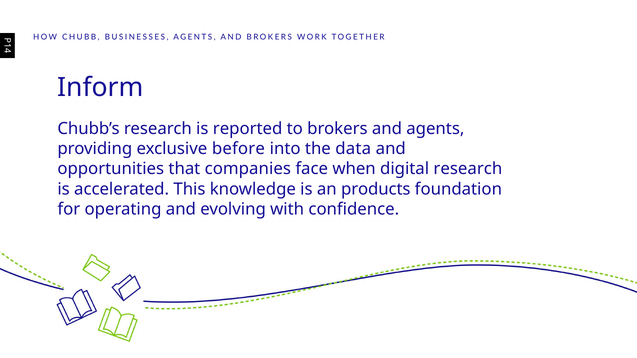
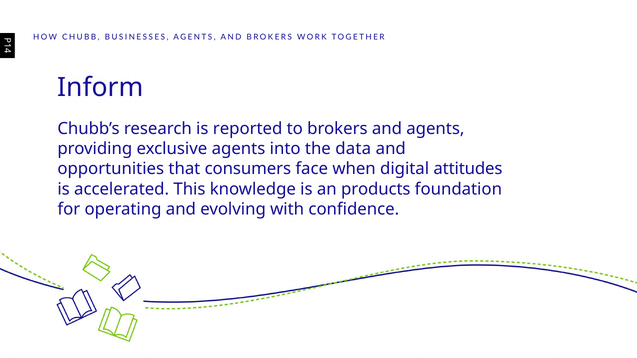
exclusive before: before -> agents
companies: companies -> consumers
digital research: research -> attitudes
